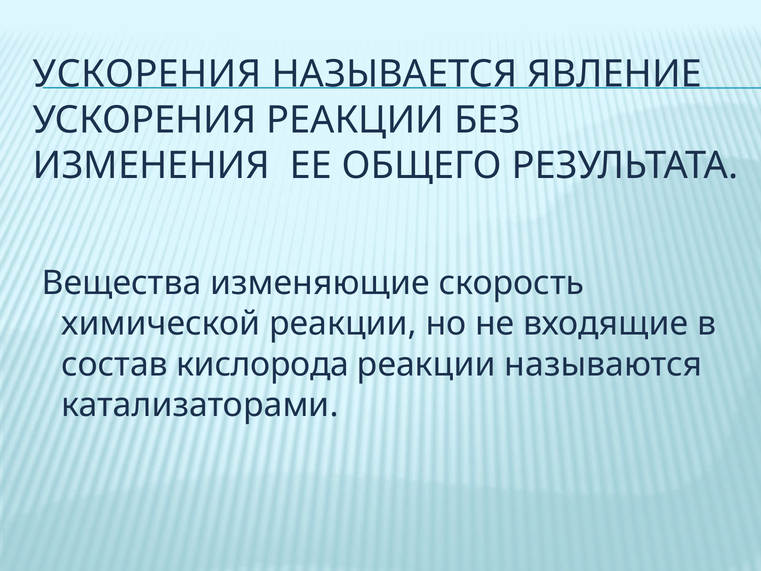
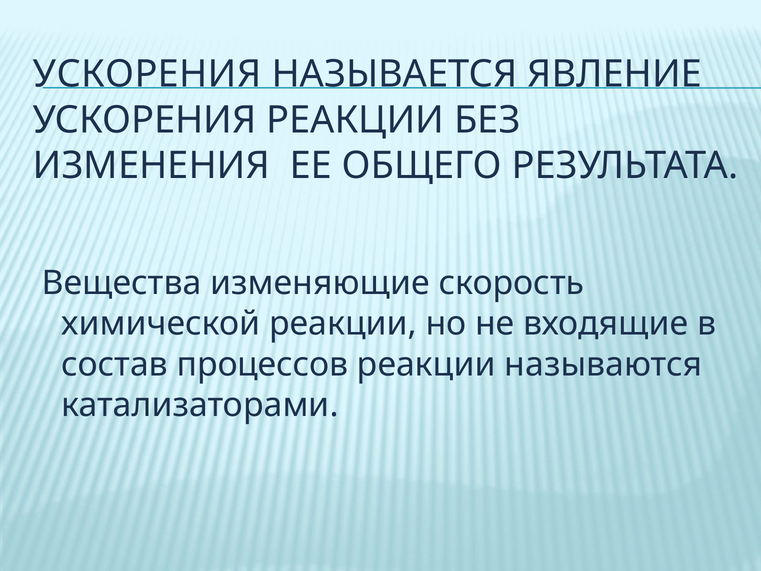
кислорода: кислорода -> процессов
